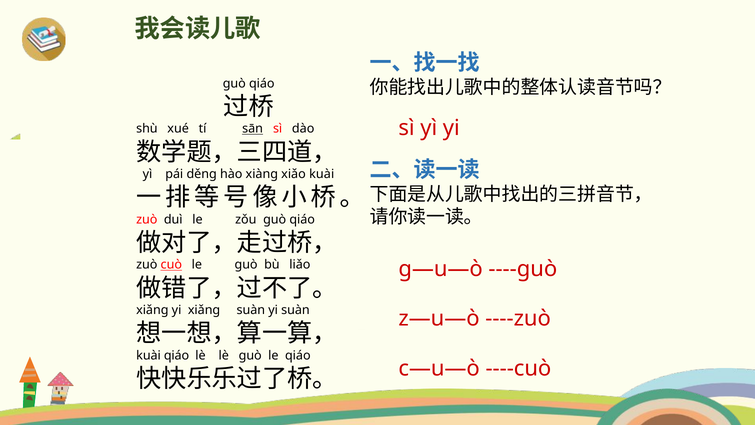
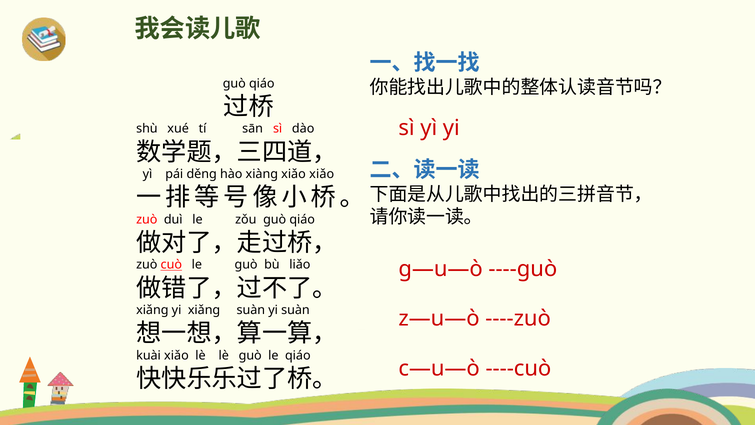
sān underline: present -> none
xiǎo kuài: kuài -> xiǎo
kuài qiáo: qiáo -> xiǎo
